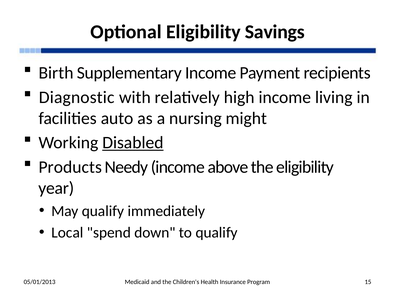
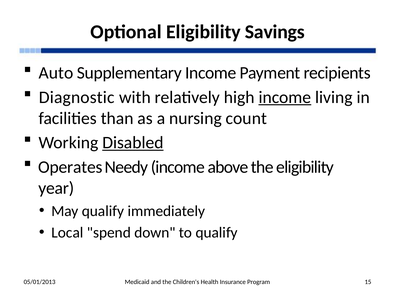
Birth: Birth -> Auto
income at (285, 97) underline: none -> present
auto: auto -> than
might: might -> count
Products: Products -> Operates
